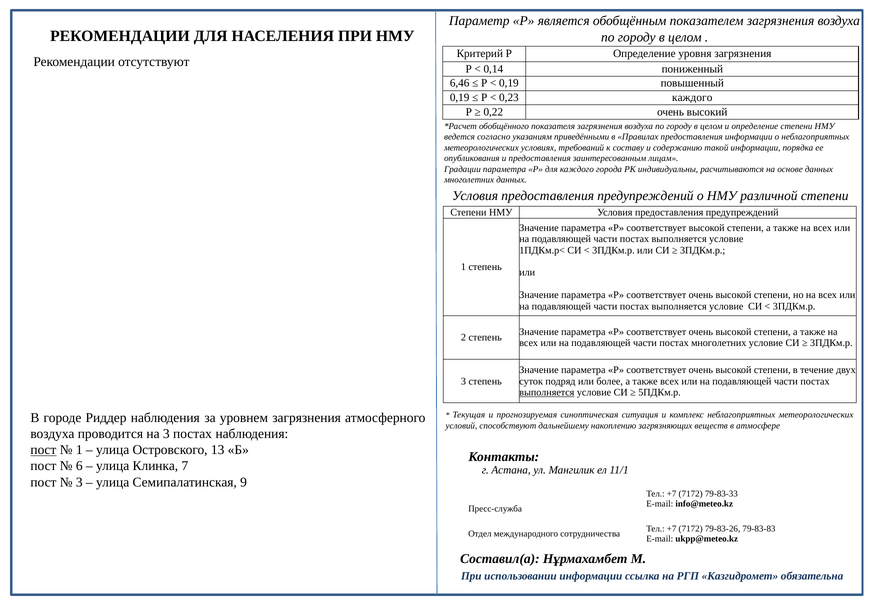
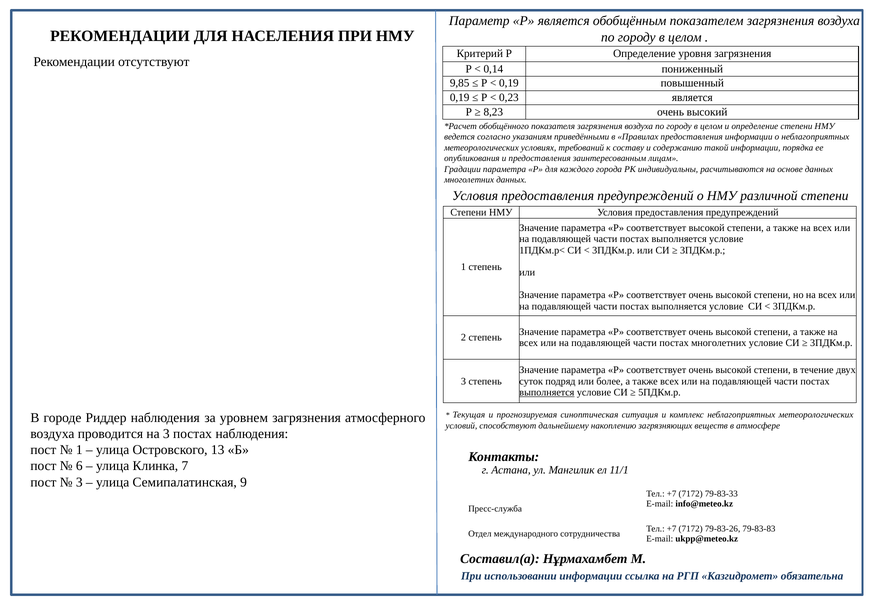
6,46: 6,46 -> 9,85
0,23 каждого: каждого -> является
0,22: 0,22 -> 8,23
пост at (43, 450) underline: present -> none
